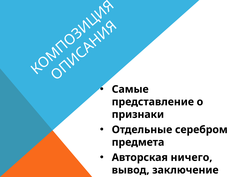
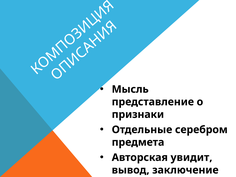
Самые: Самые -> Мысль
ничего: ничего -> увидит
